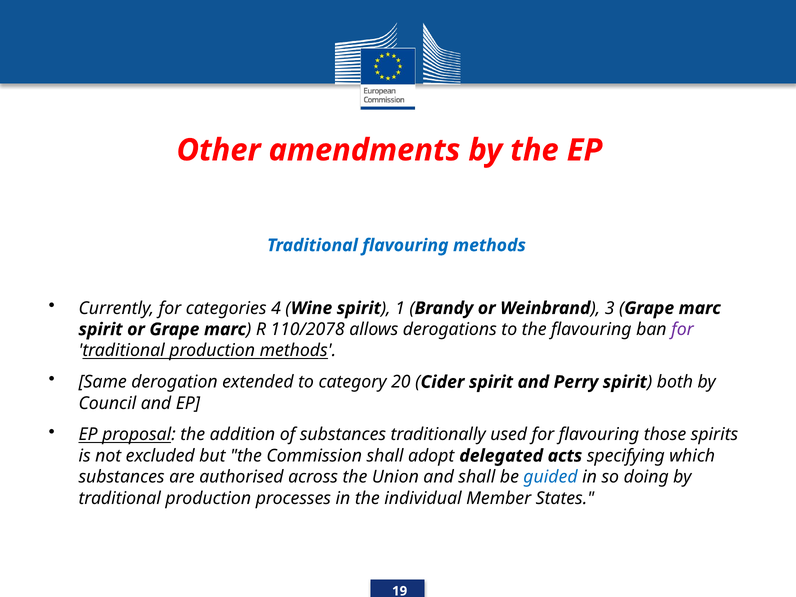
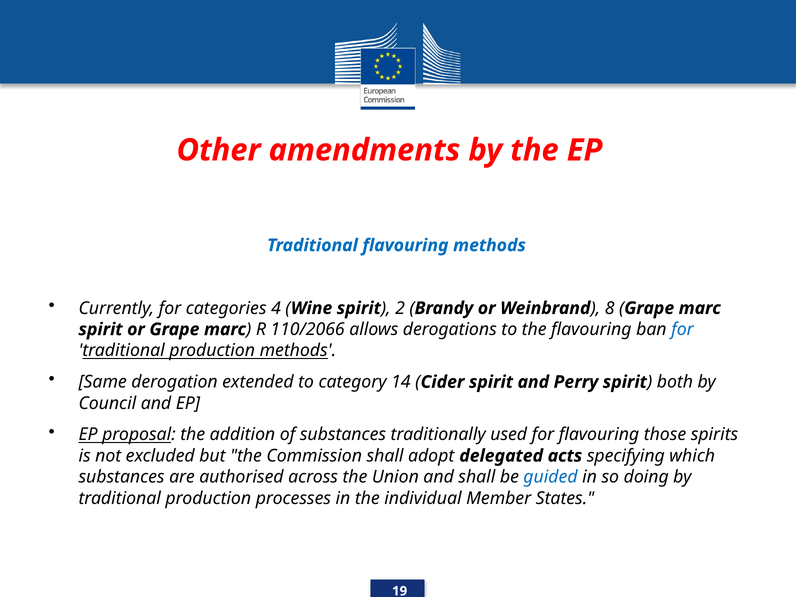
1: 1 -> 2
3: 3 -> 8
110/2078: 110/2078 -> 110/2066
for at (682, 329) colour: purple -> blue
20: 20 -> 14
